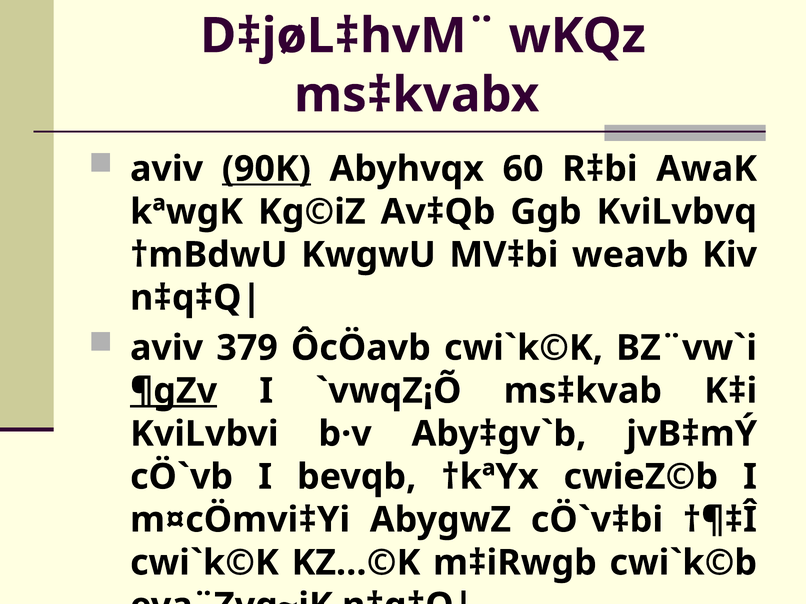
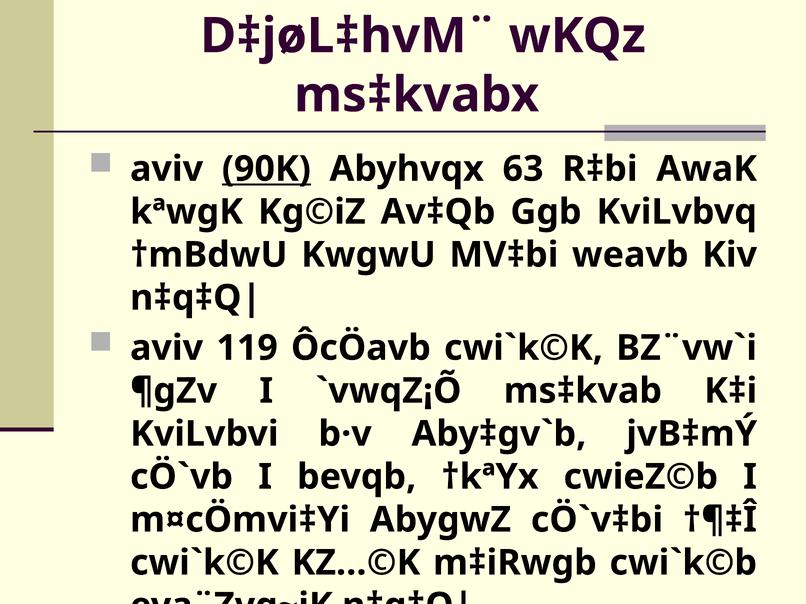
60: 60 -> 63
379: 379 -> 119
¶gZv underline: present -> none
